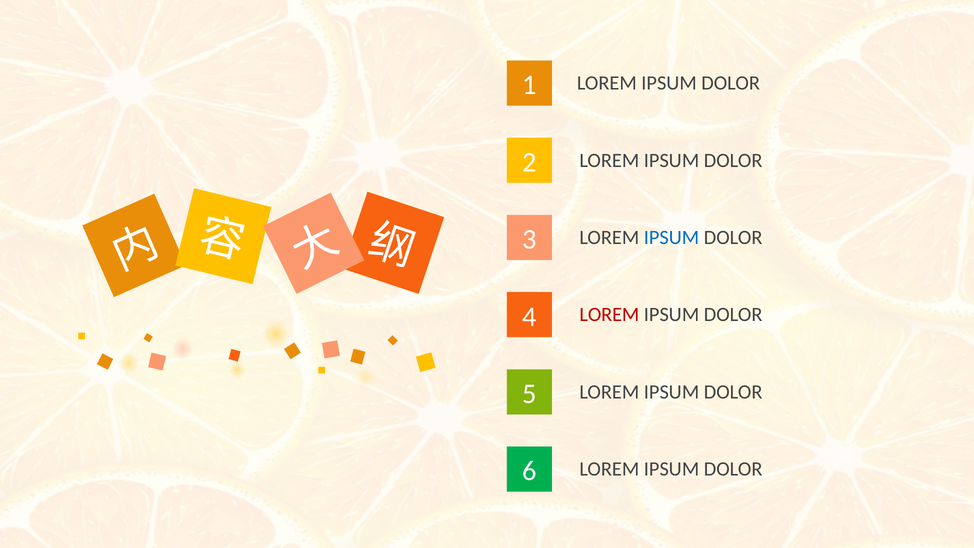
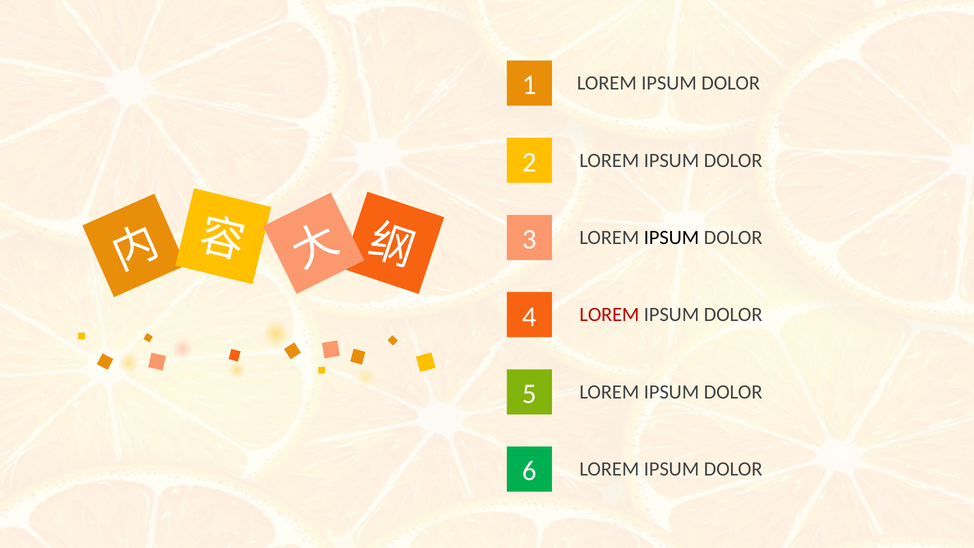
IPSUM at (672, 237) colour: blue -> black
